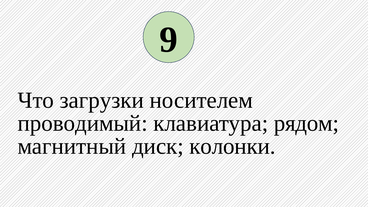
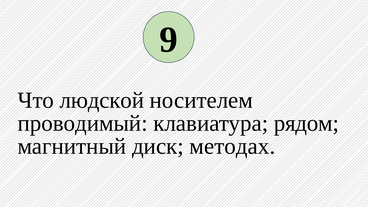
загрузки: загрузки -> людской
колонки: колонки -> методах
